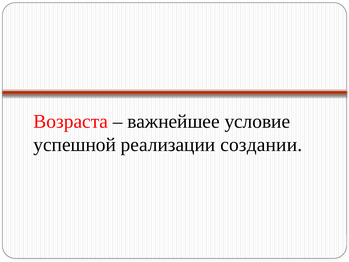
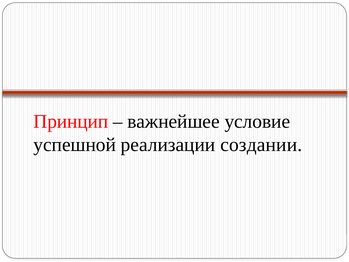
Возраста: Возраста -> Принцип
